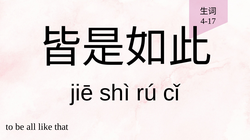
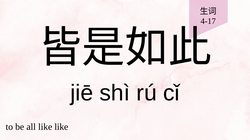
like that: that -> like
